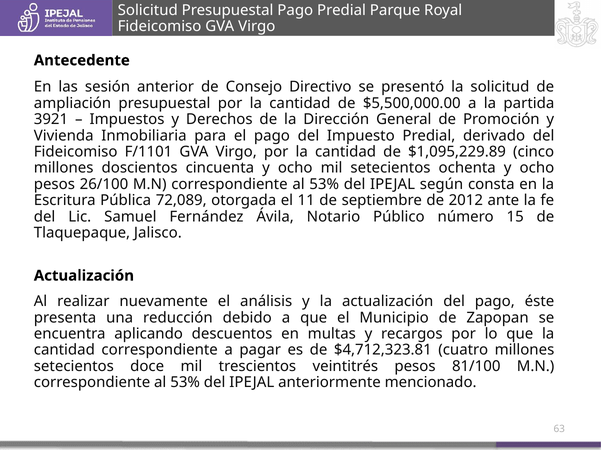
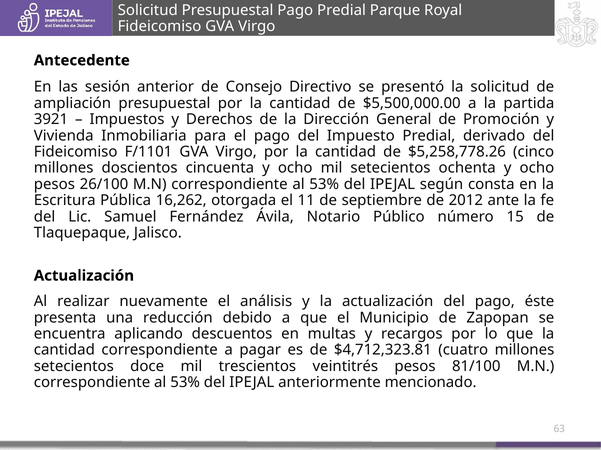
$1,095,229.89: $1,095,229.89 -> $5,258,778.26
72,089: 72,089 -> 16,262
